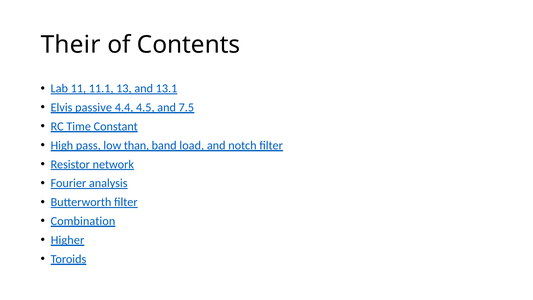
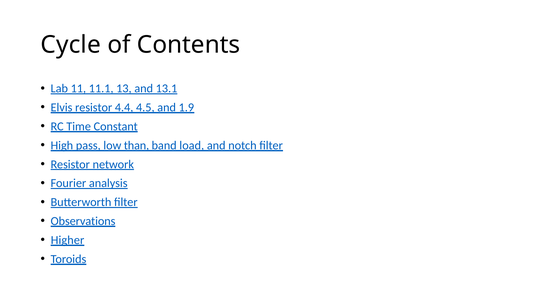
Their: Their -> Cycle
Elvis passive: passive -> resistor
7.5: 7.5 -> 1.9
Combination: Combination -> Observations
